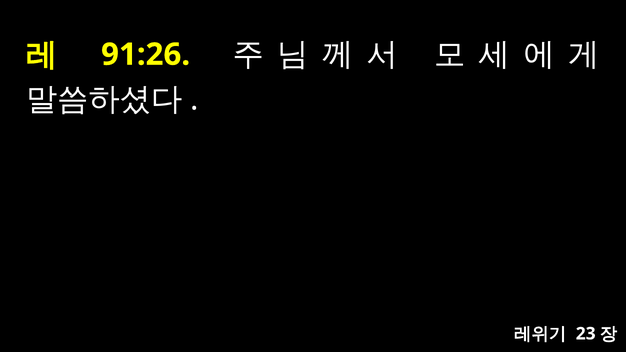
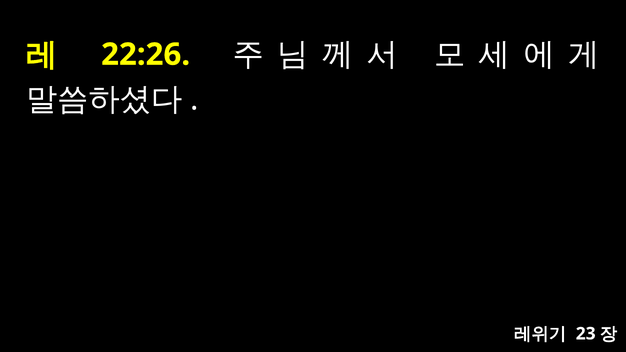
91:26: 91:26 -> 22:26
